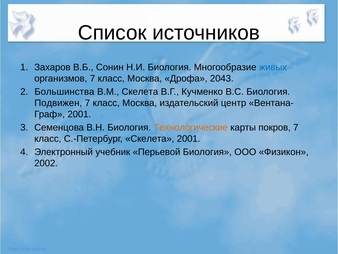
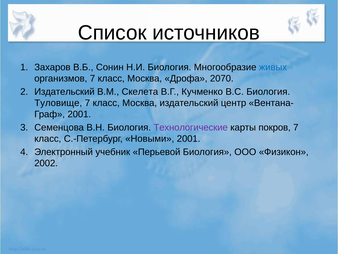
2043: 2043 -> 2070
Большинства at (64, 92): Большинства -> Издательский
Подвижен: Подвижен -> Туловище
Технологические colour: orange -> purple
С.-Петербург Скелета: Скелета -> Новыми
